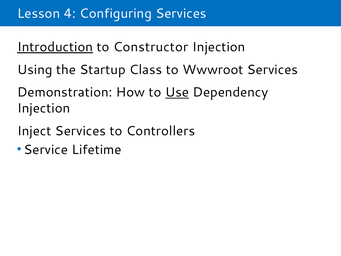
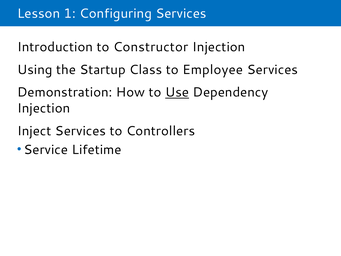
4: 4 -> 1
Introduction underline: present -> none
Wwwroot: Wwwroot -> Employee
